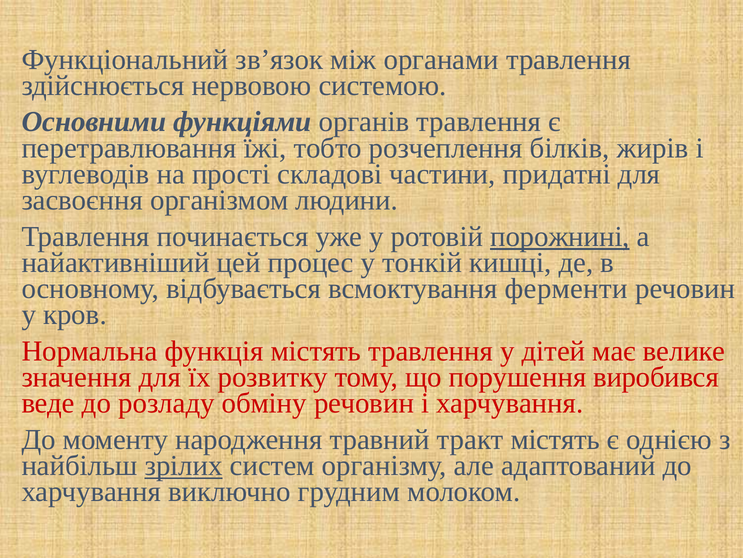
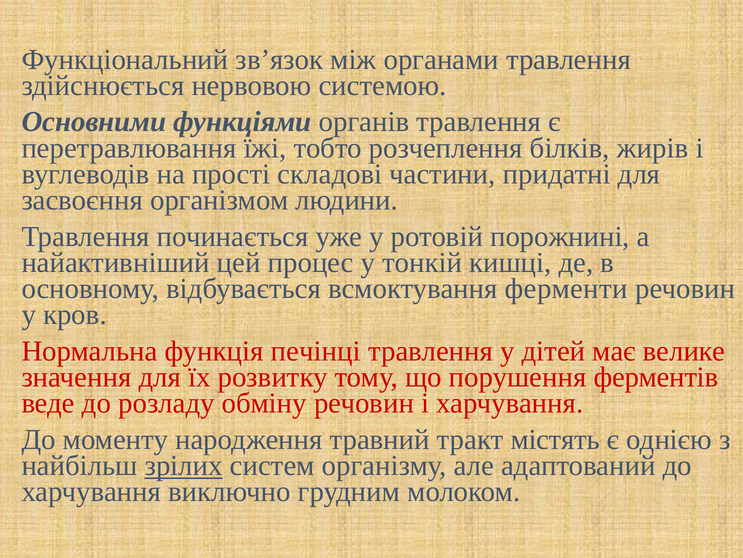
порожнині underline: present -> none
функція містять: містять -> печінці
виробився: виробився -> ферментів
